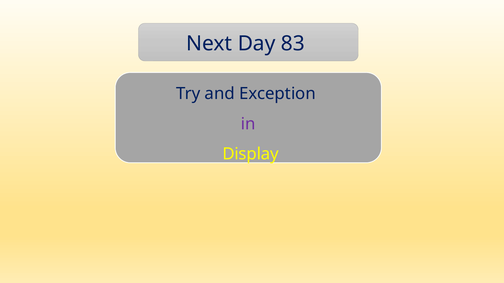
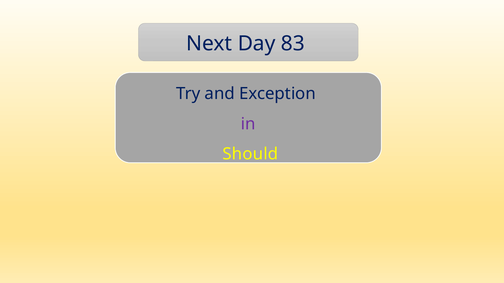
Display: Display -> Should
